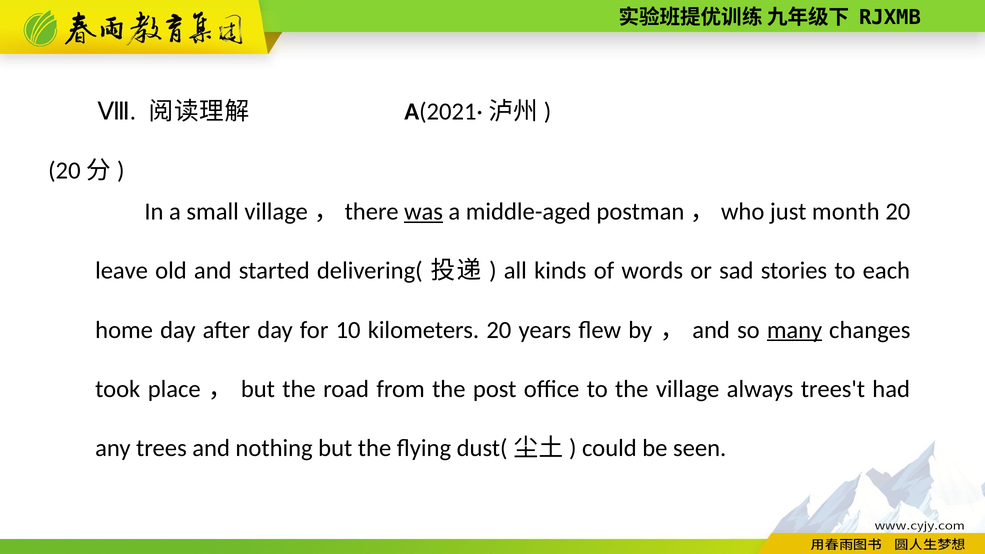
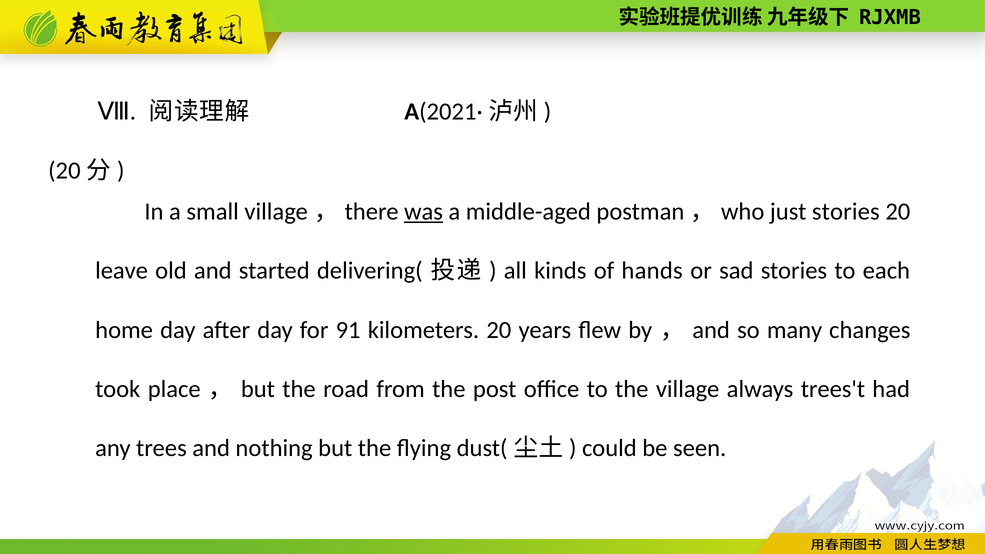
just month: month -> stories
words: words -> hands
10: 10 -> 91
many underline: present -> none
